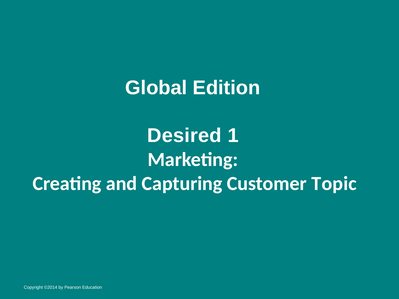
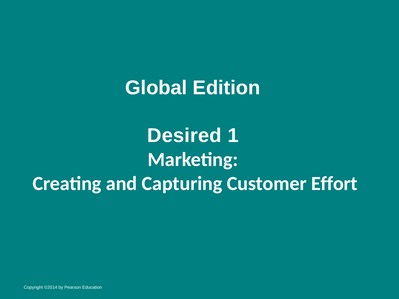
Topic: Topic -> Effort
